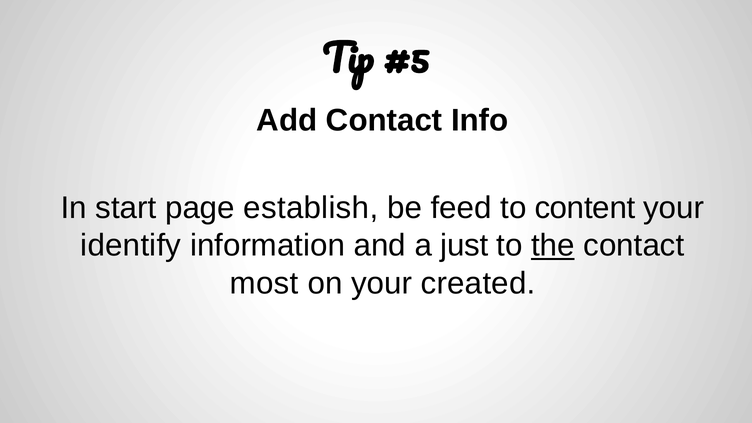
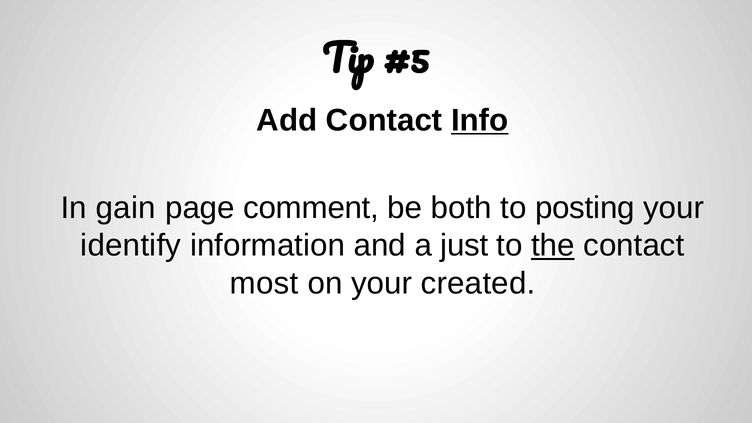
Info underline: none -> present
start: start -> gain
establish: establish -> comment
feed: feed -> both
content: content -> posting
